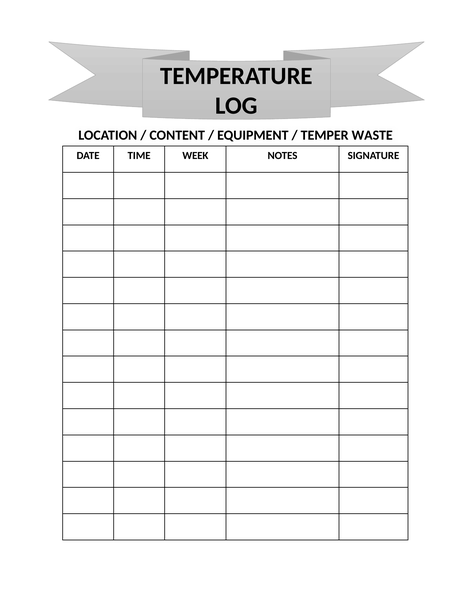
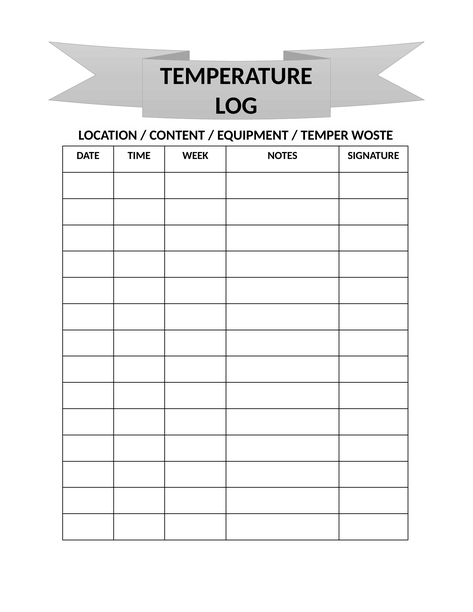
WASTE: WASTE -> WOSTE
